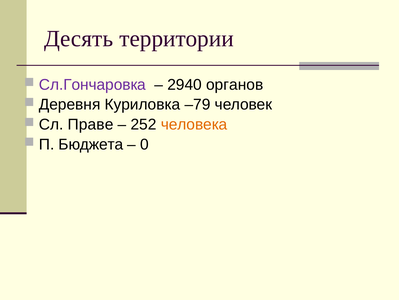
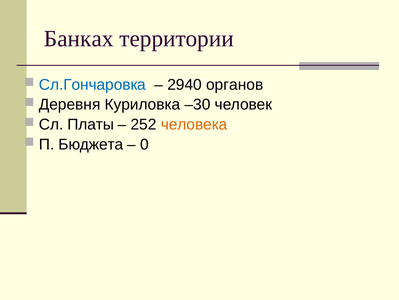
Десять: Десять -> Банках
Сл.Гончаровка colour: purple -> blue
–79: –79 -> –30
Праве: Праве -> Платы
